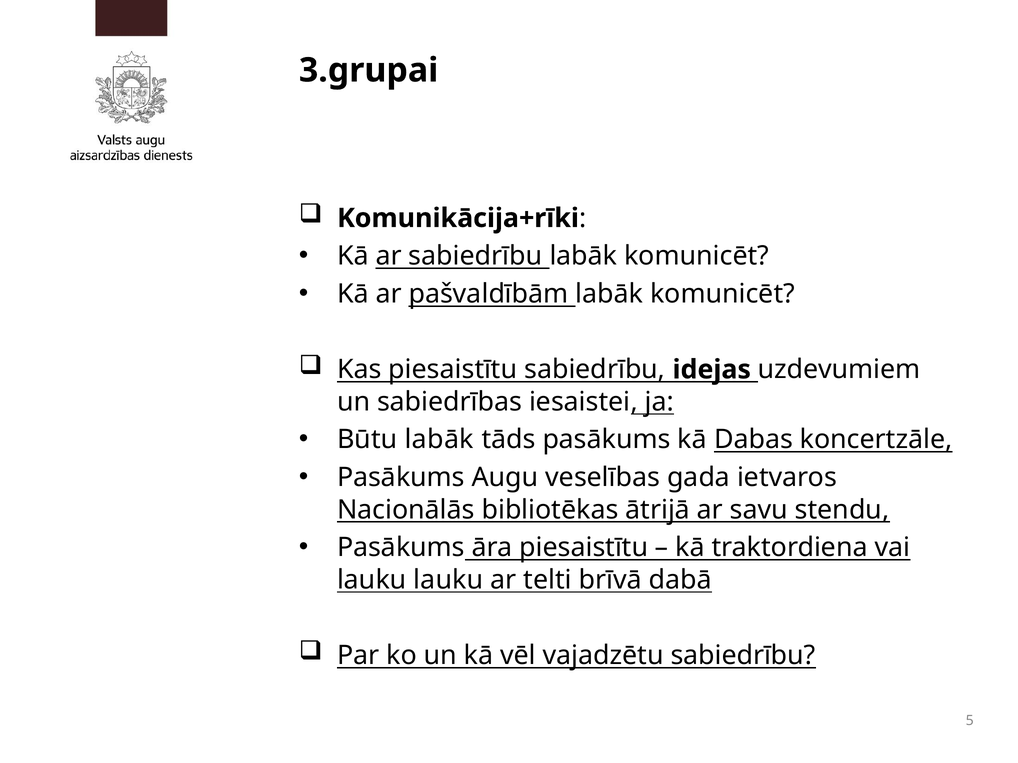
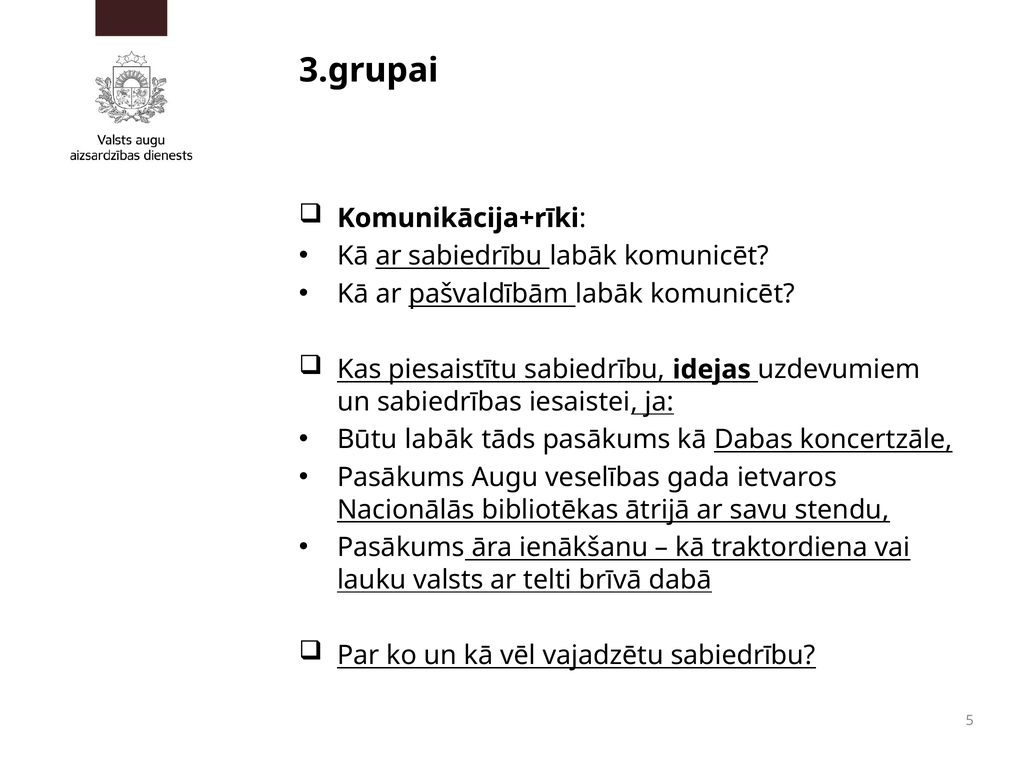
āra piesaistītu: piesaistītu -> ienākšanu
lauku lauku: lauku -> valsts
